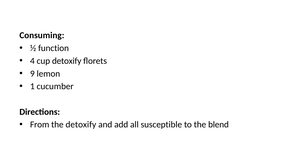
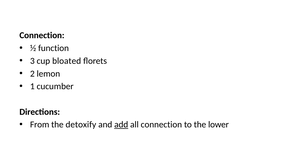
Consuming at (42, 35): Consuming -> Connection
4: 4 -> 3
cup detoxify: detoxify -> bloated
9: 9 -> 2
add underline: none -> present
all susceptible: susceptible -> connection
blend: blend -> lower
